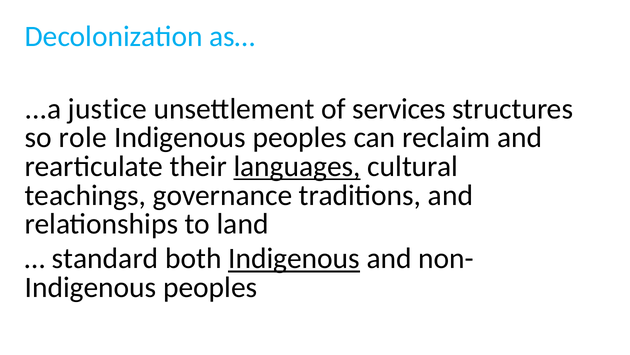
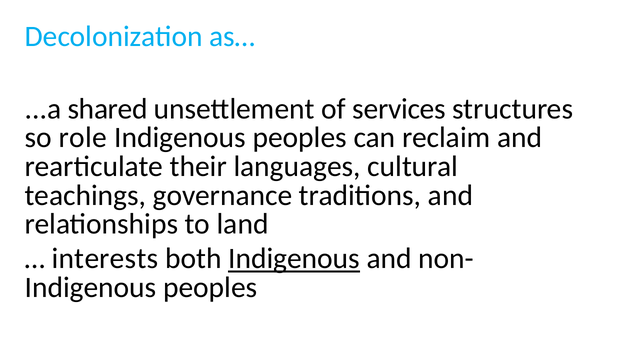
justice: justice -> shared
languages underline: present -> none
standard: standard -> interests
